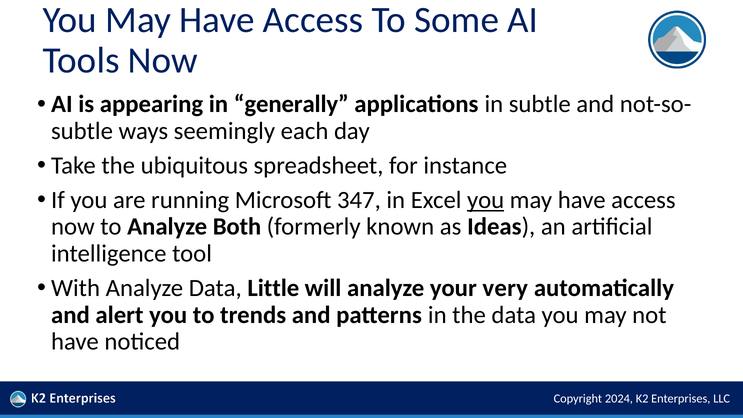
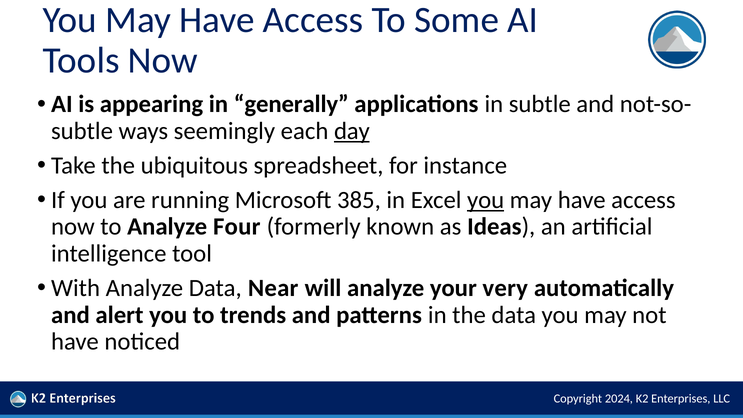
day underline: none -> present
347: 347 -> 385
Both: Both -> Four
Little: Little -> Near
